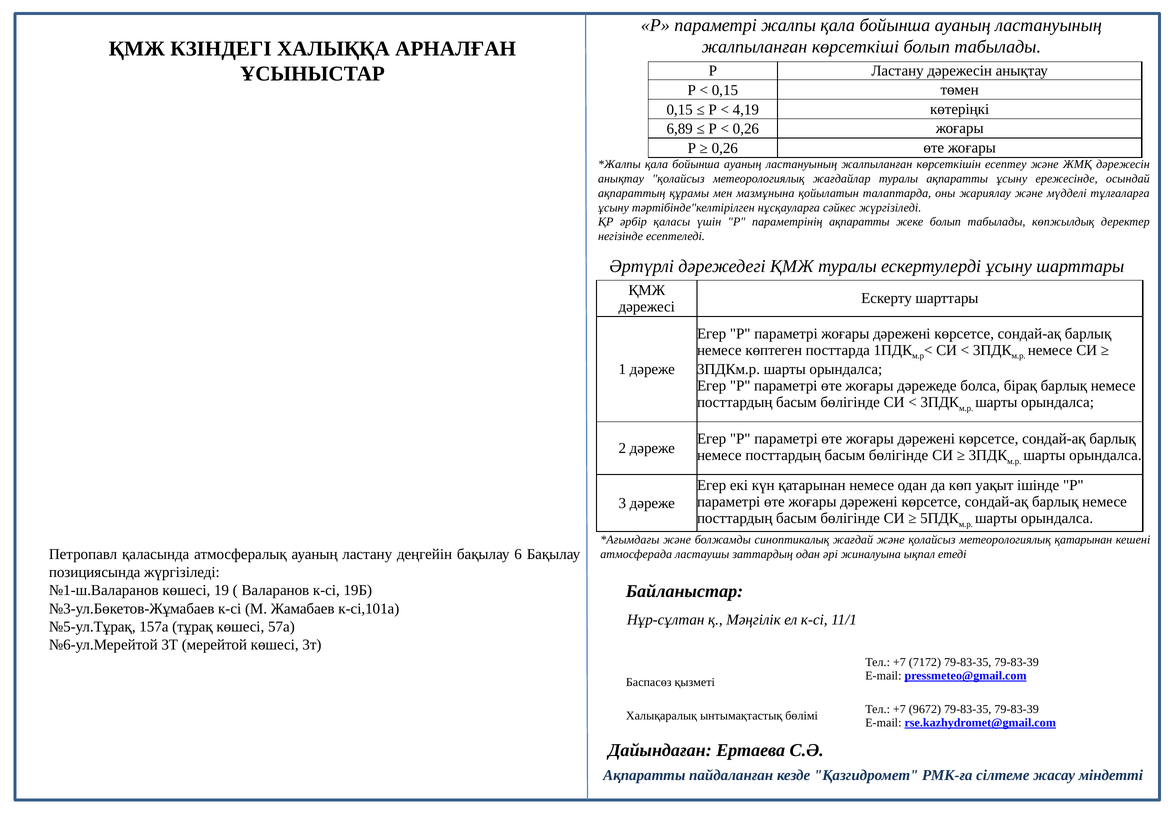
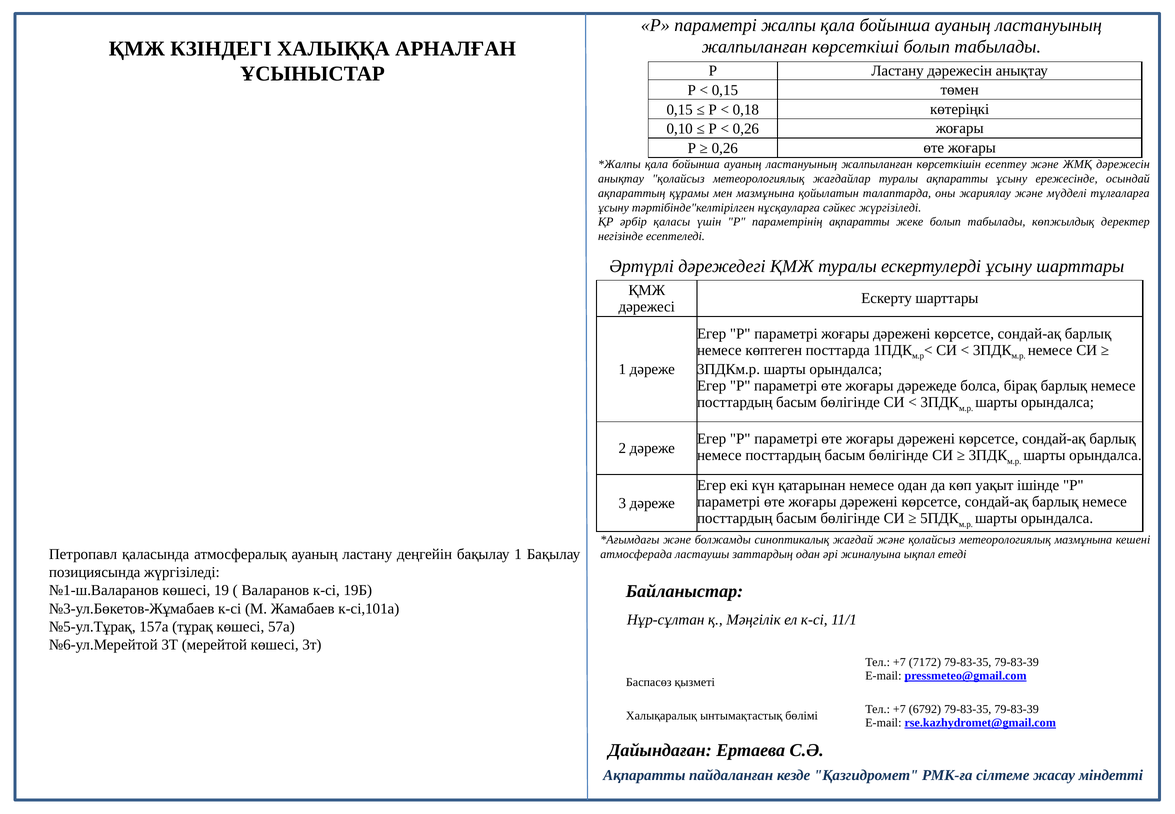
4,19: 4,19 -> 0,18
6,89: 6,89 -> 0,10
метеорологиялық қатарынан: қатарынан -> мазмұнына
бақылау 6: 6 -> 1
9672: 9672 -> 6792
